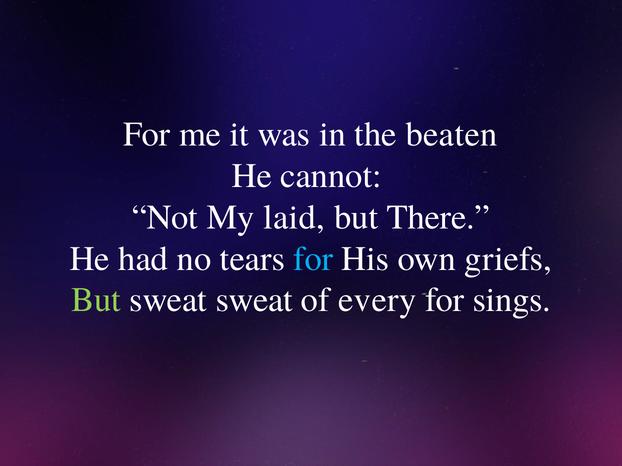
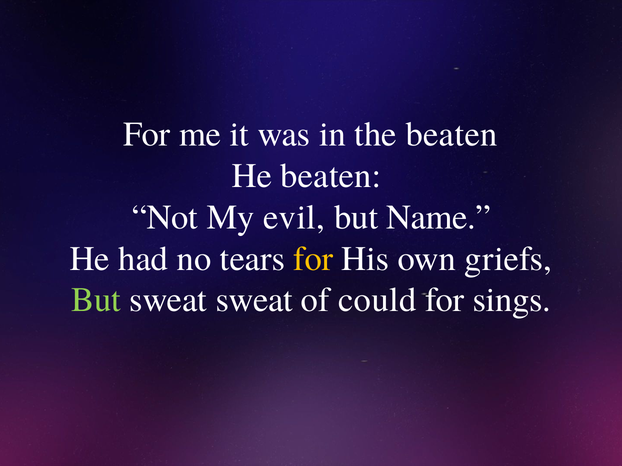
He cannot: cannot -> beaten
laid: laid -> evil
There: There -> Name
for at (313, 259) colour: light blue -> yellow
every: every -> could
